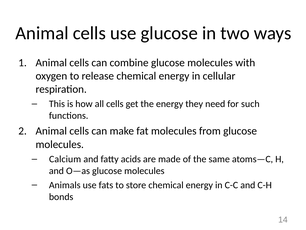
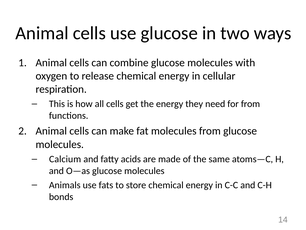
for such: such -> from
